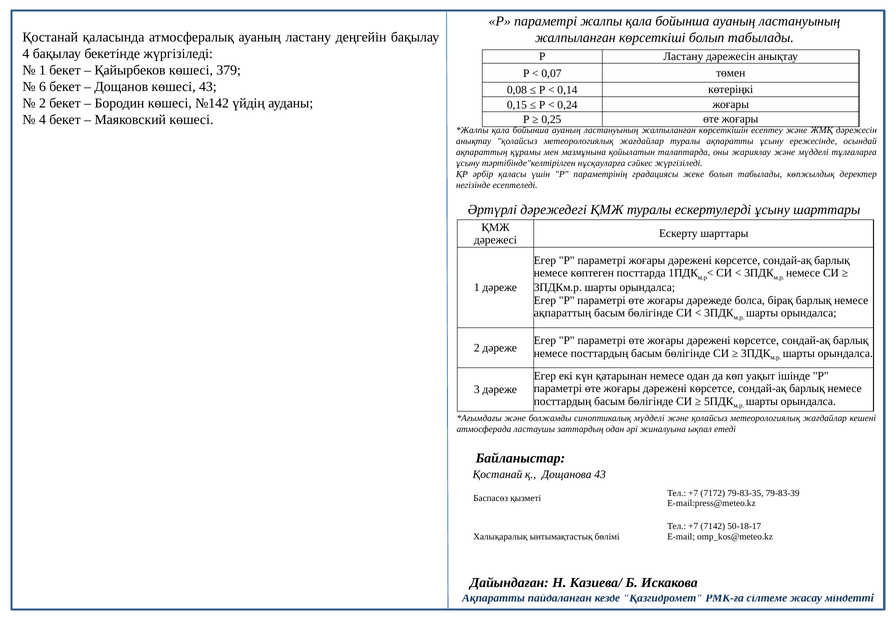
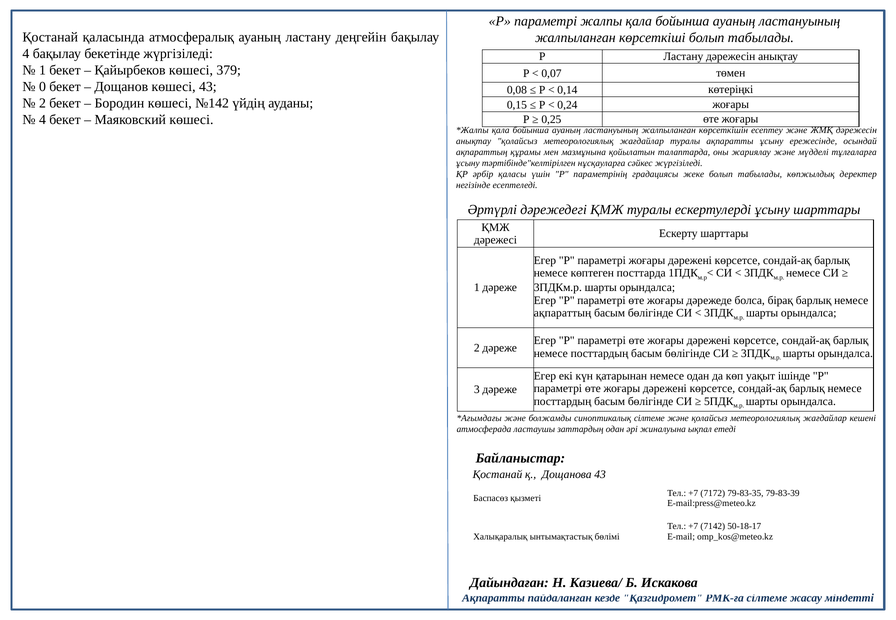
6: 6 -> 0
синоптикалық мүдделі: мүдделі -> сілтеме
